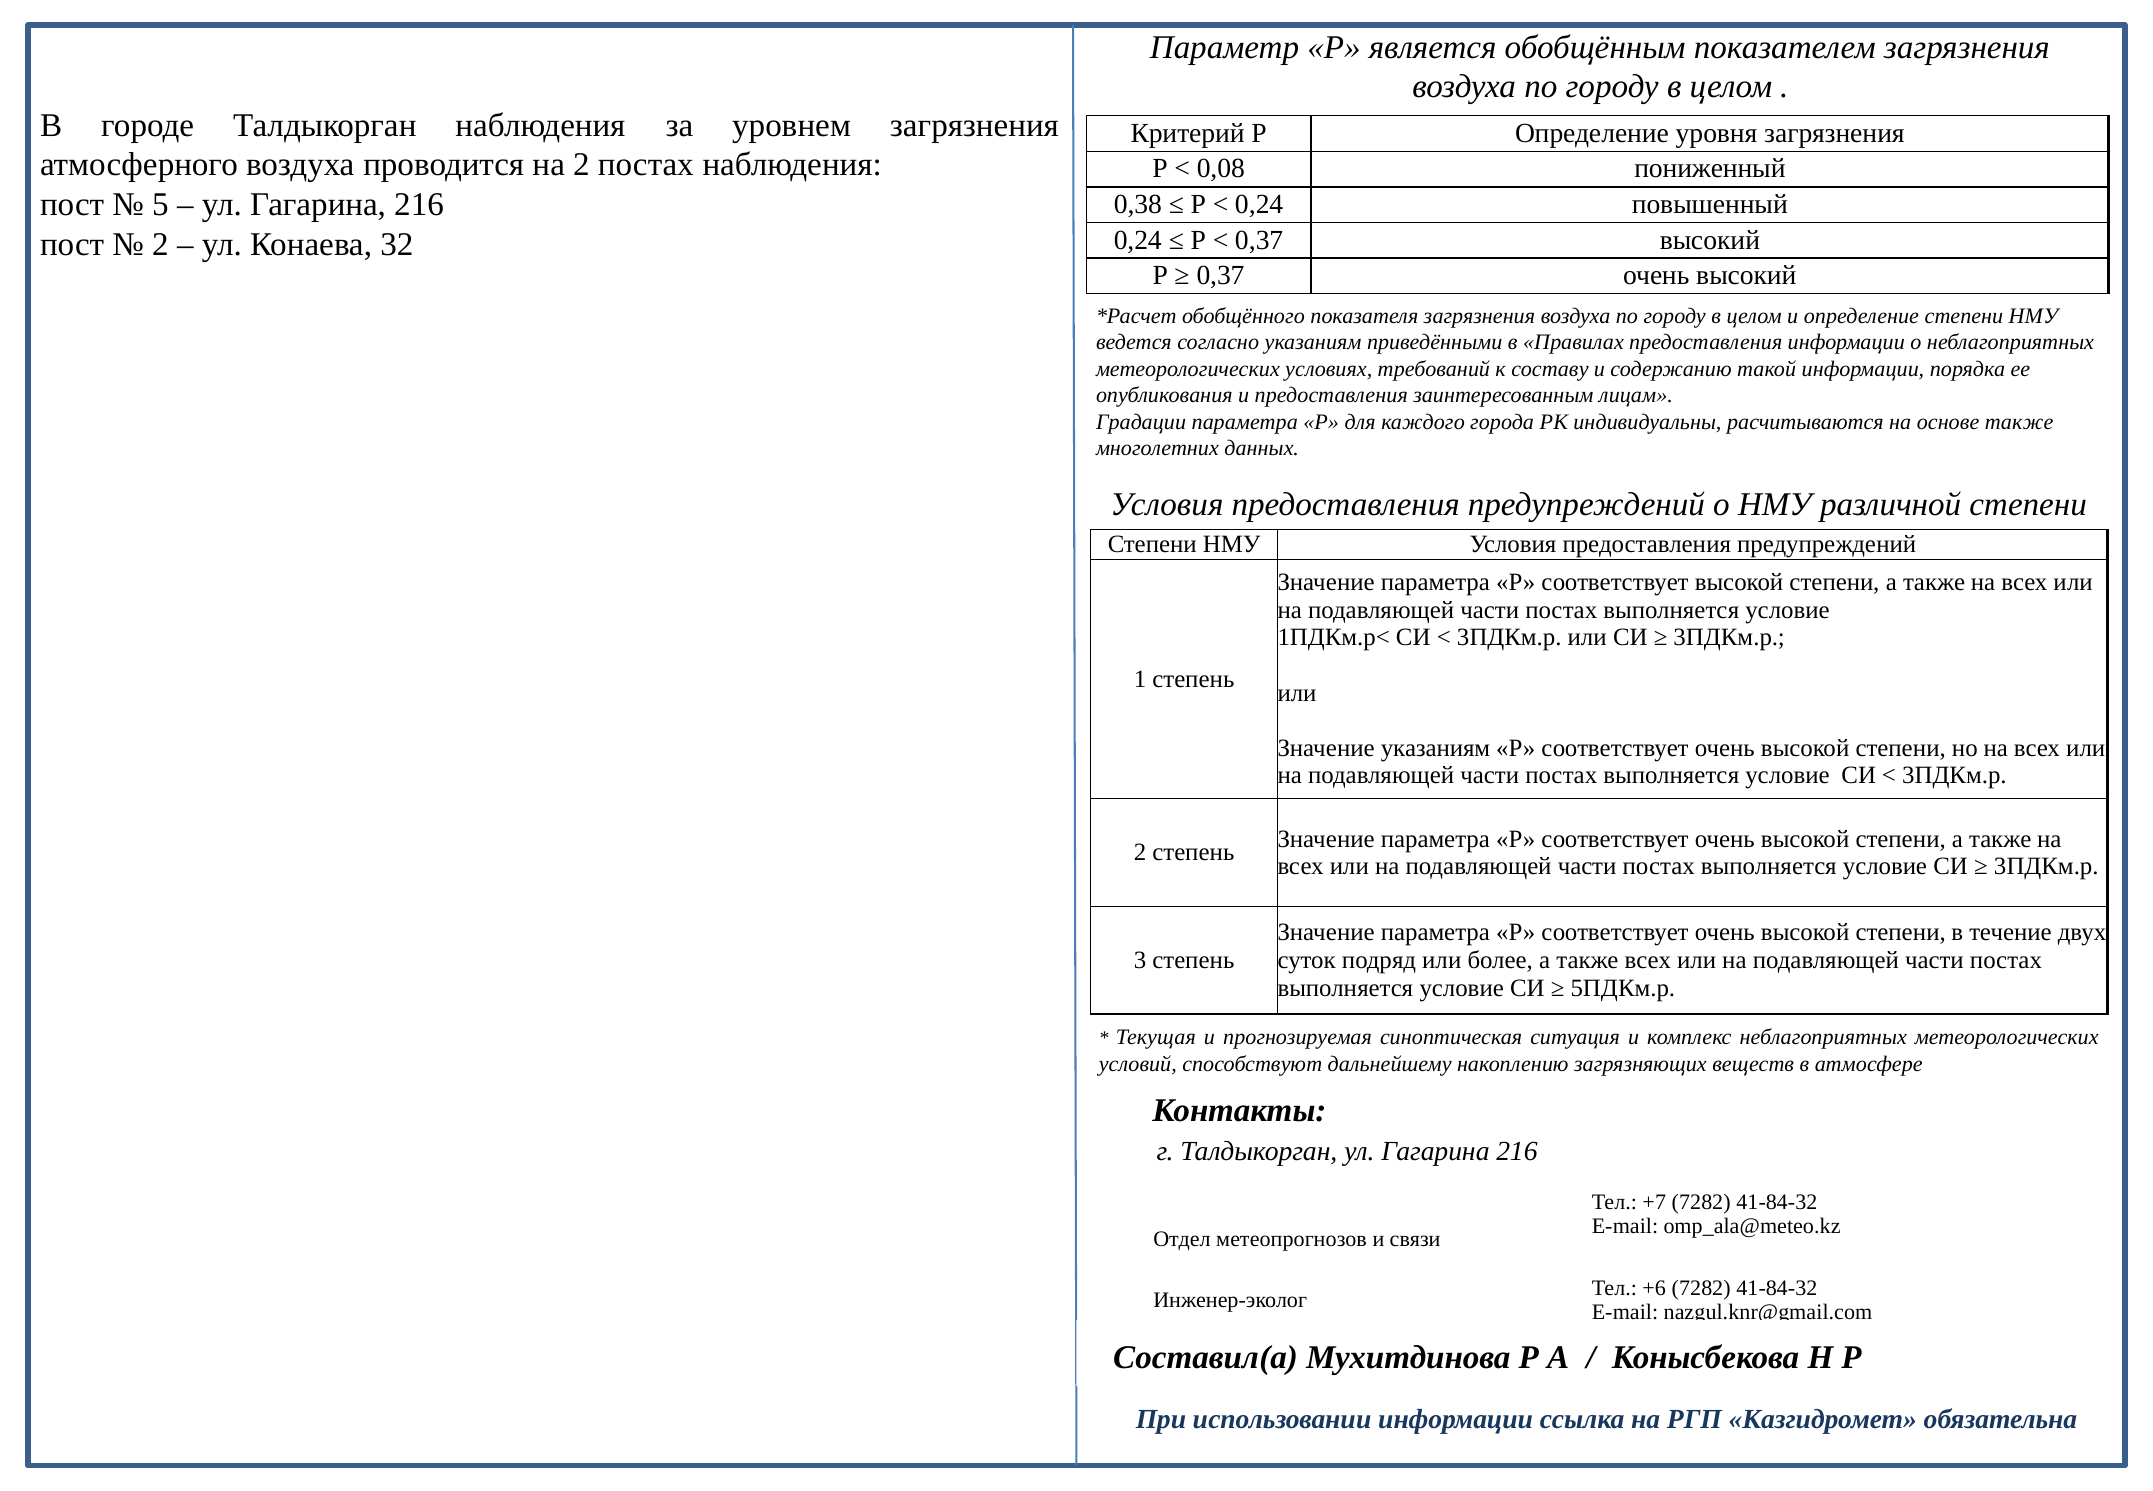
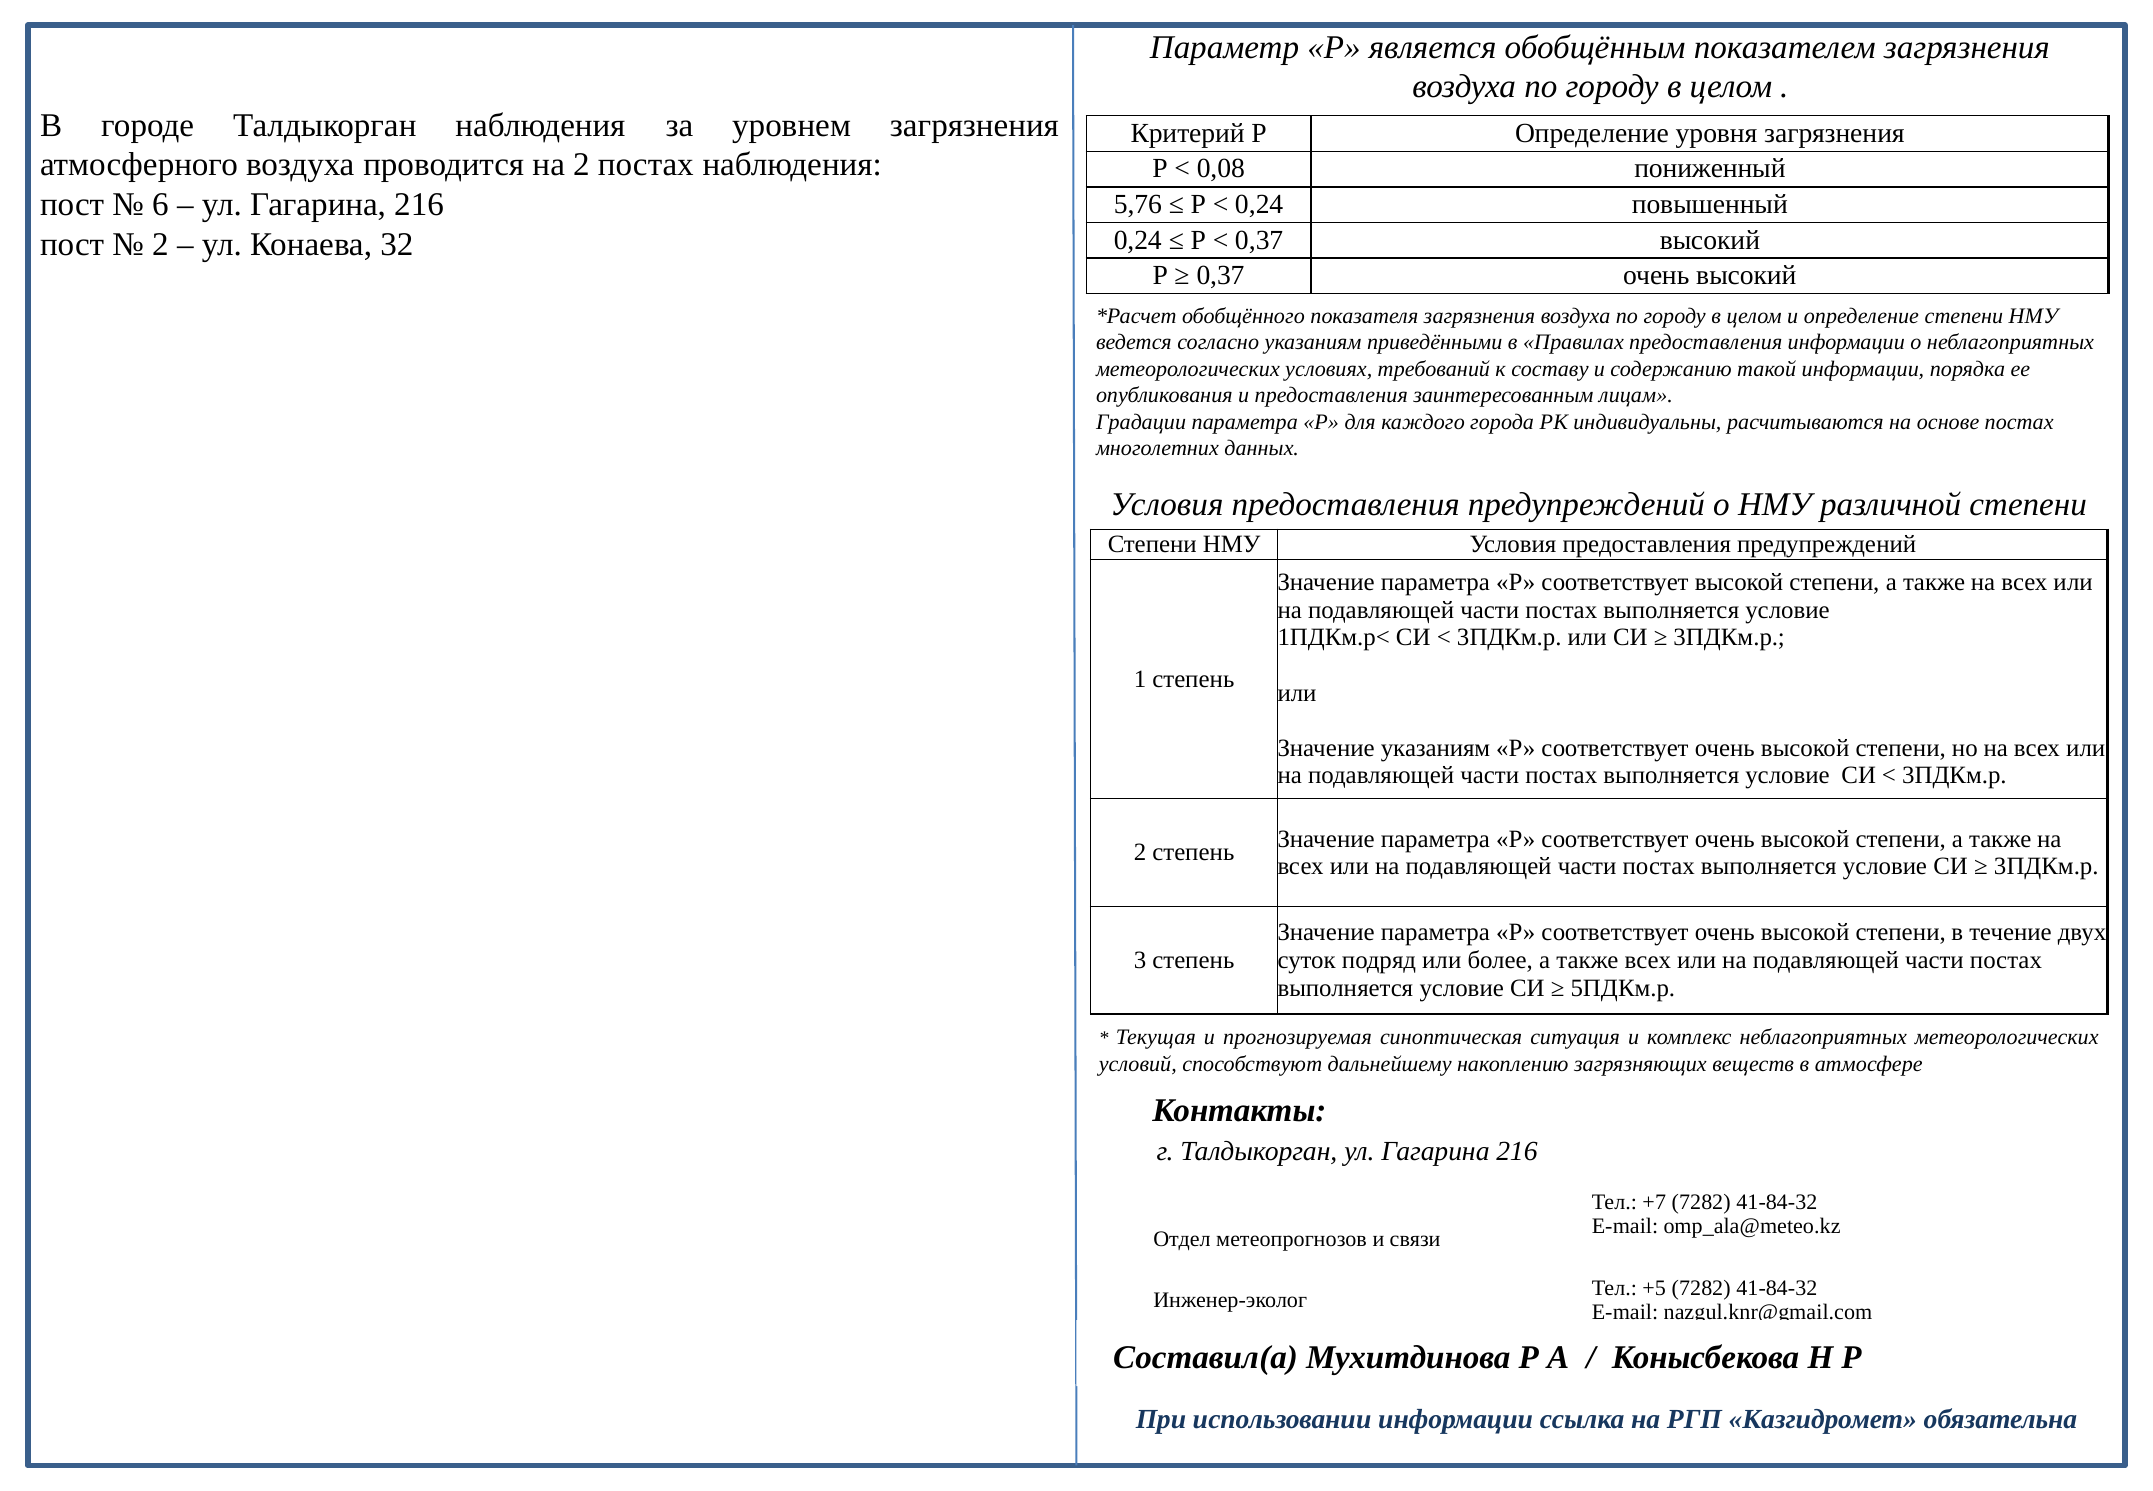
5: 5 -> 6
0,38: 0,38 -> 5,76
основе также: также -> постах
+6: +6 -> +5
